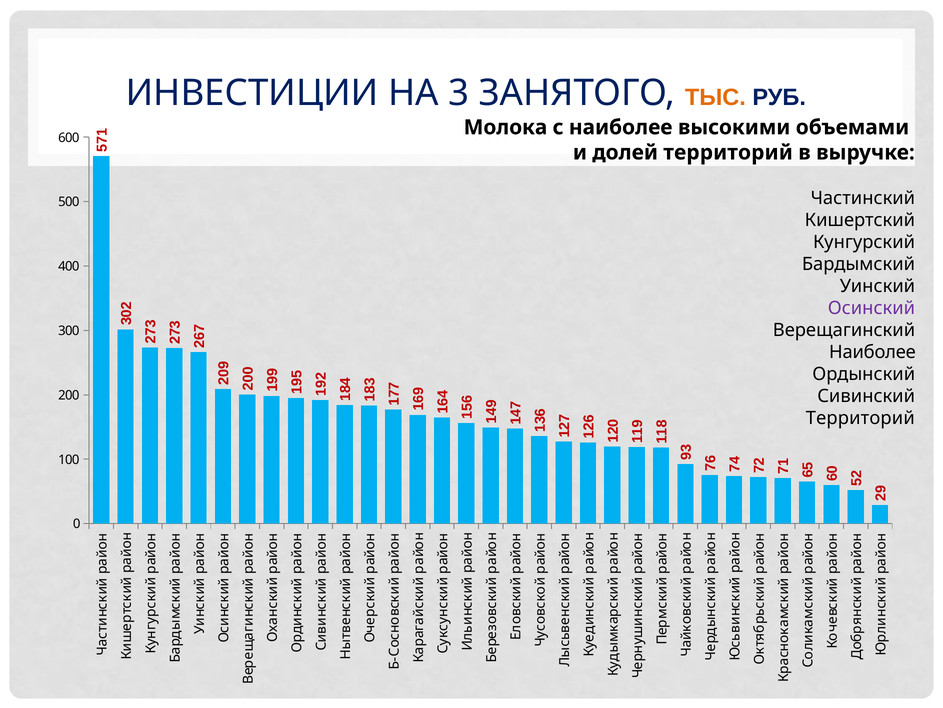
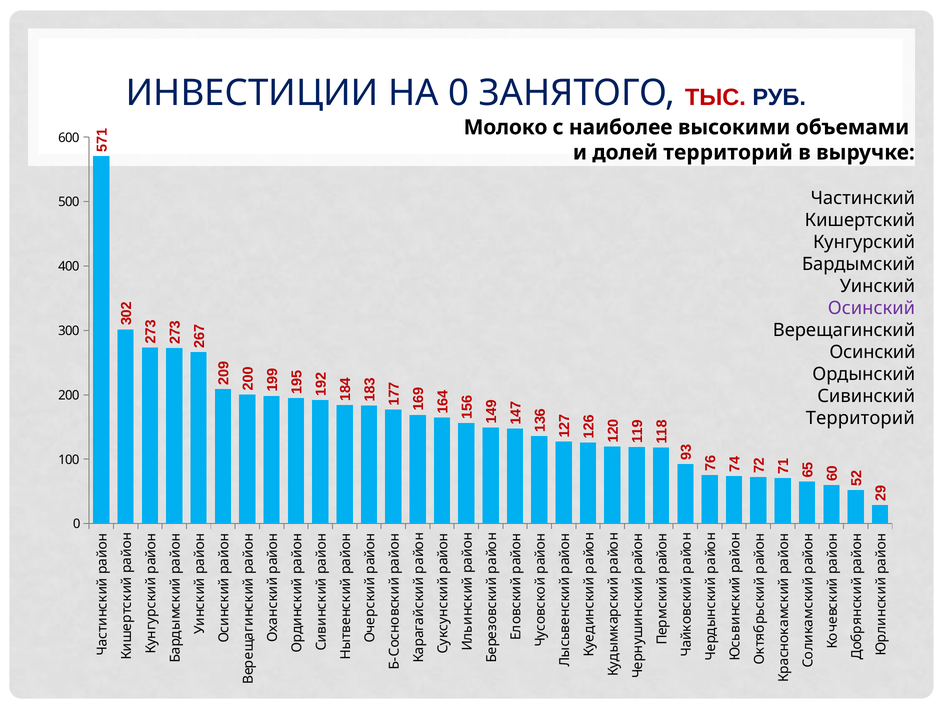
НА 3: 3 -> 0
ТЫС colour: orange -> red
Молока: Молока -> Молоко
Наиболее at (872, 352): Наиболее -> Осинский
